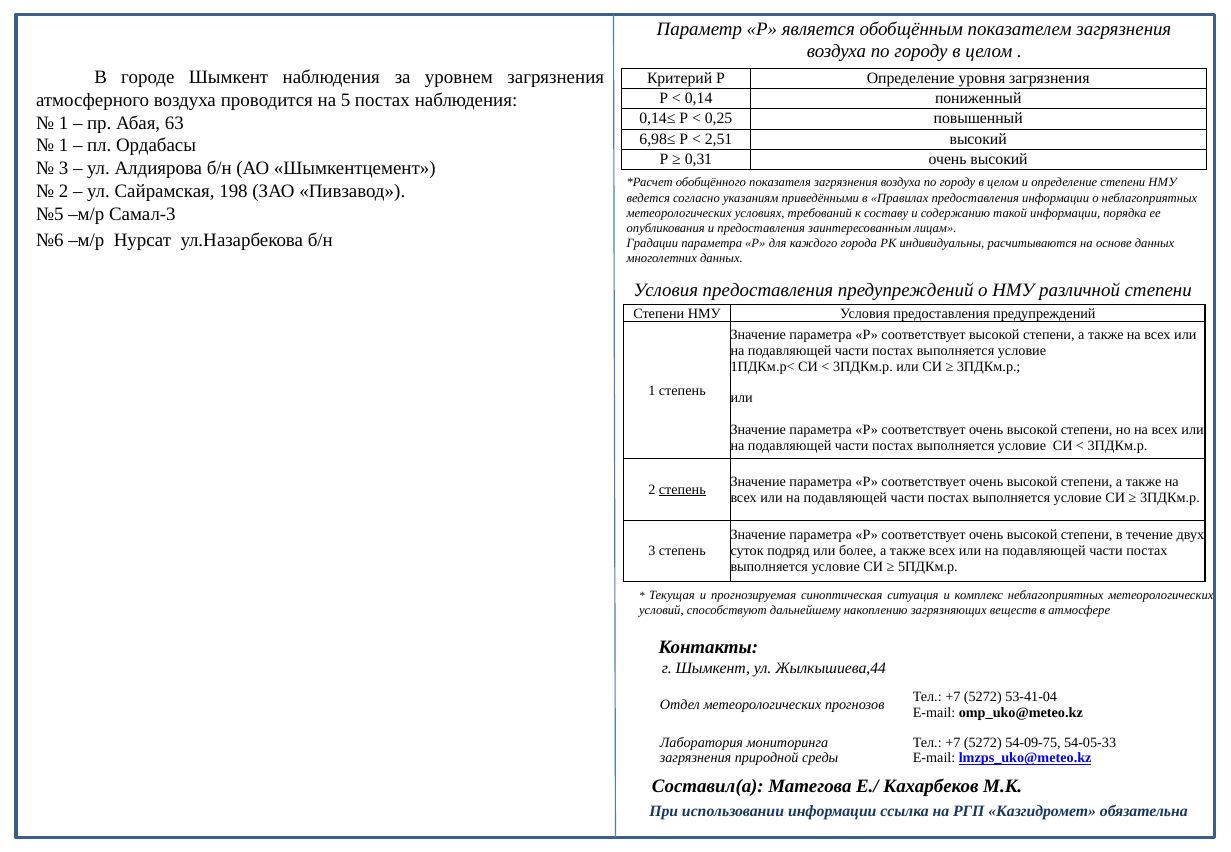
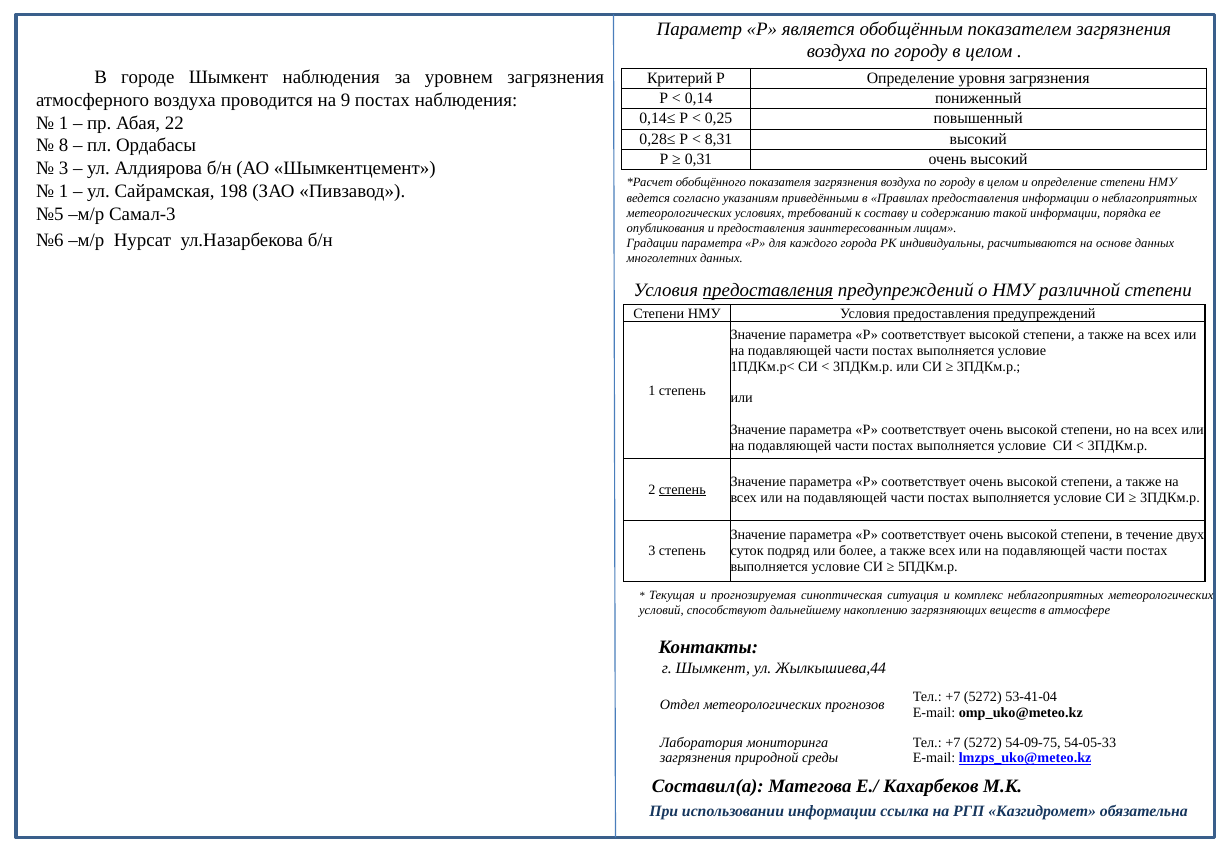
5: 5 -> 9
63: 63 -> 22
6,98≤: 6,98≤ -> 0,28≤
2,51: 2,51 -> 8,31
1 at (64, 146): 1 -> 8
2 at (64, 191): 2 -> 1
предоставления at (768, 290) underline: none -> present
